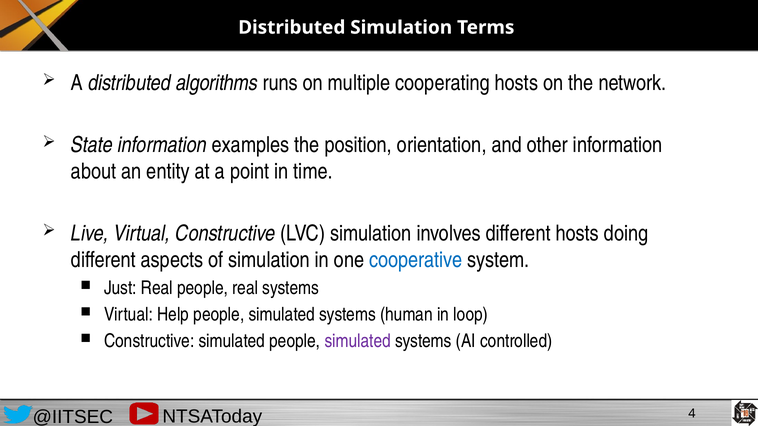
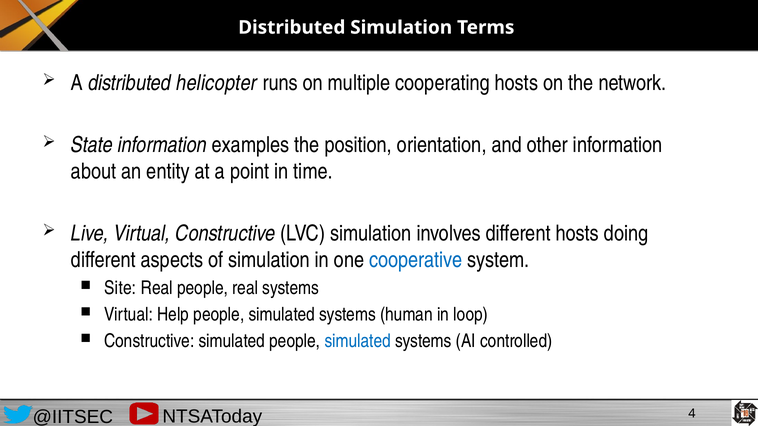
algorithms: algorithms -> helicopter
Just: Just -> Site
simulated at (358, 341) colour: purple -> blue
